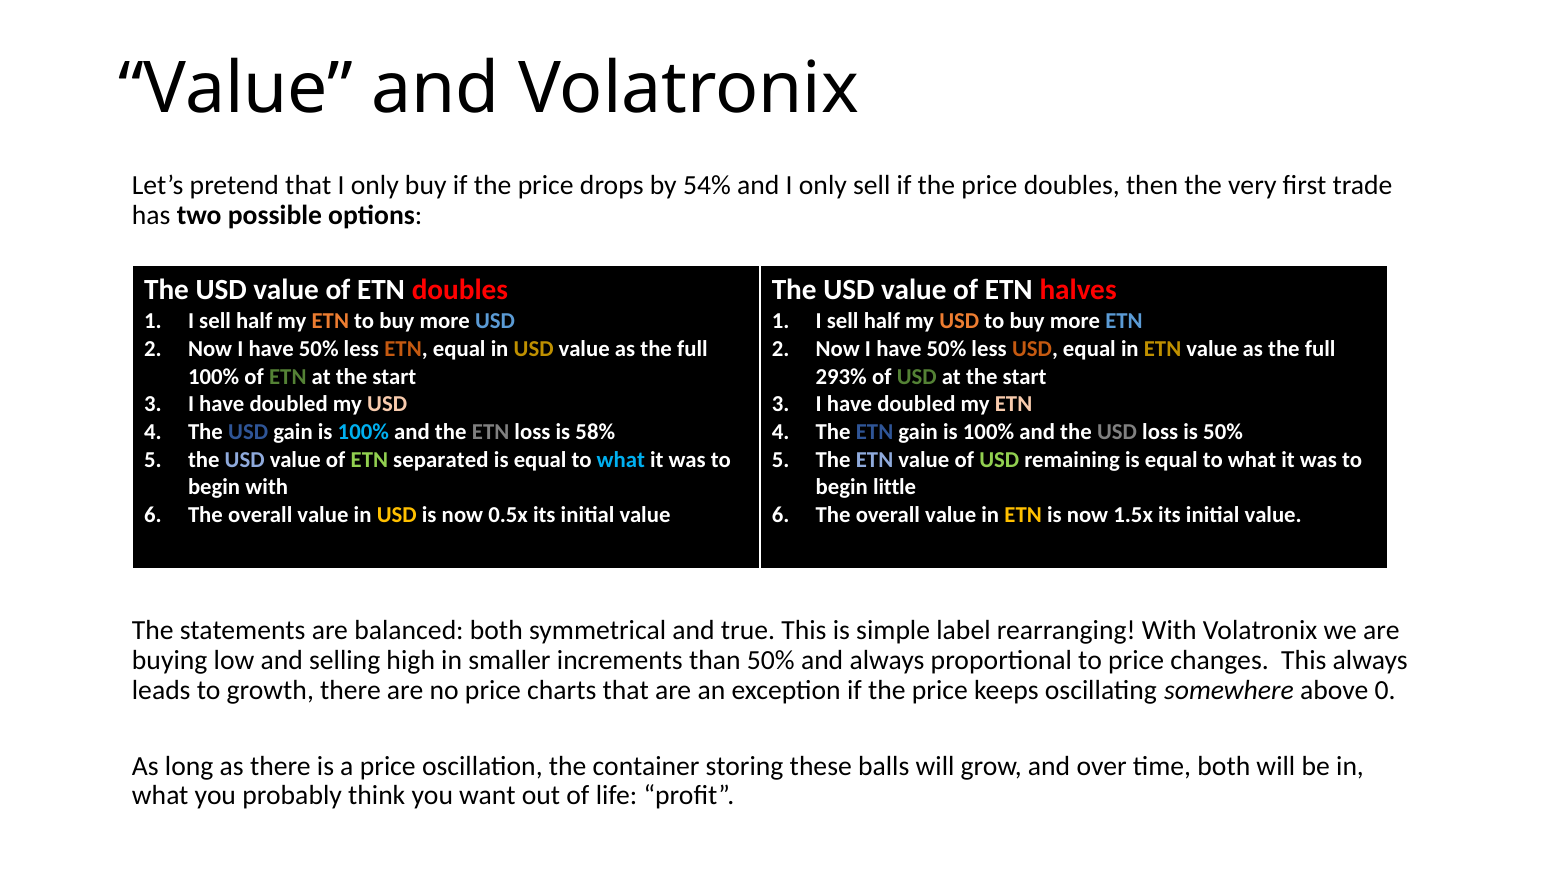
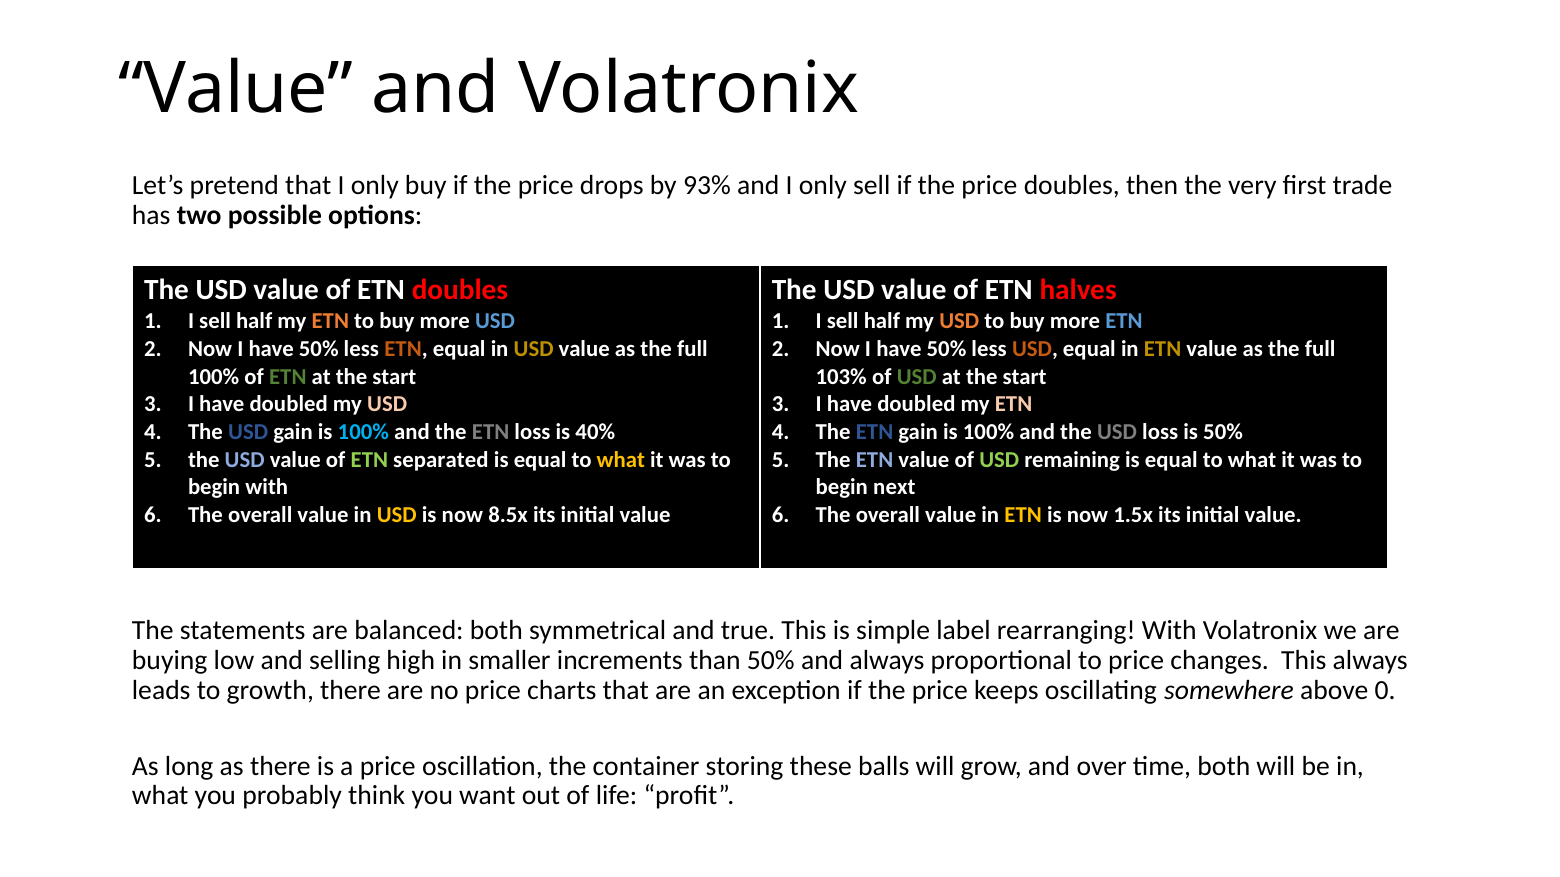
54%: 54% -> 93%
293%: 293% -> 103%
58%: 58% -> 40%
what at (621, 460) colour: light blue -> yellow
little: little -> next
0.5x: 0.5x -> 8.5x
